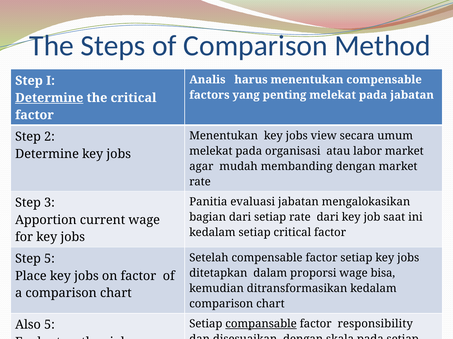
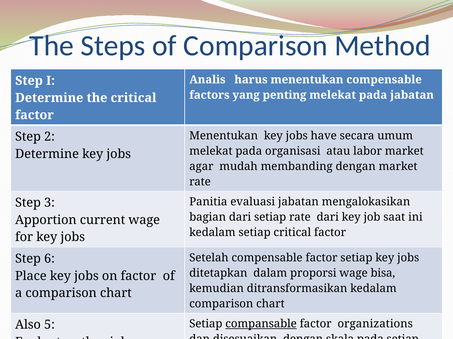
Determine at (49, 98) underline: present -> none
view: view -> have
Step 5: 5 -> 6
responsibility: responsibility -> organizations
